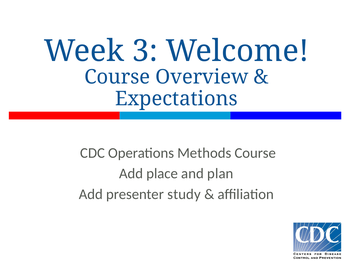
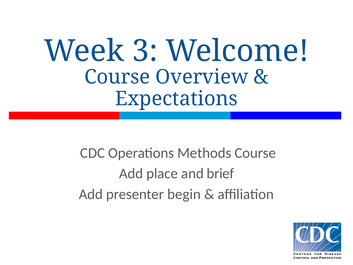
plan: plan -> brief
study: study -> begin
